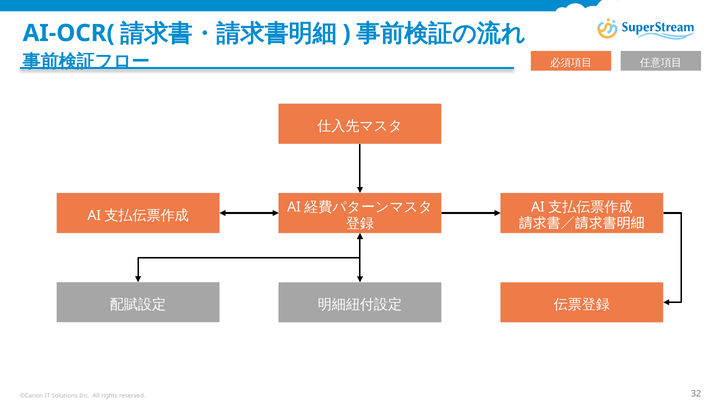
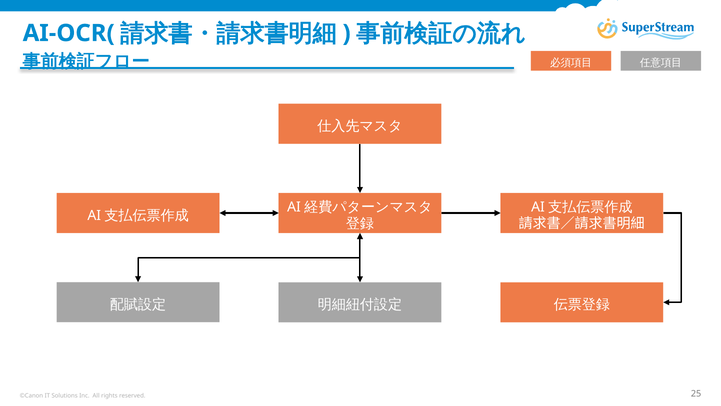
32: 32 -> 25
